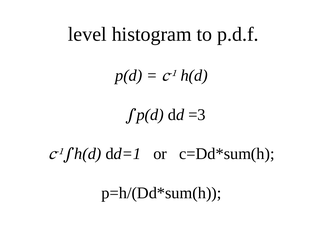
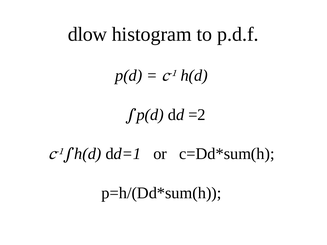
level: level -> dlow
=3: =3 -> =2
